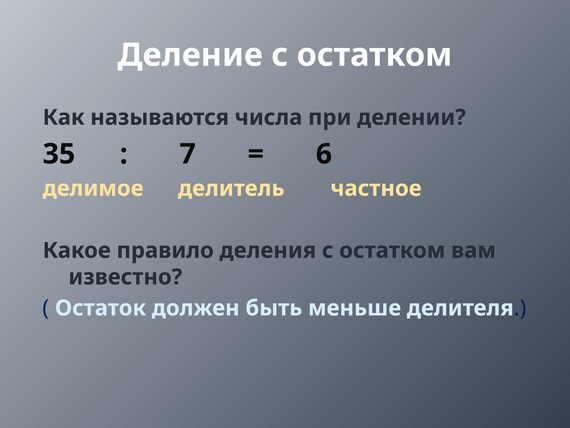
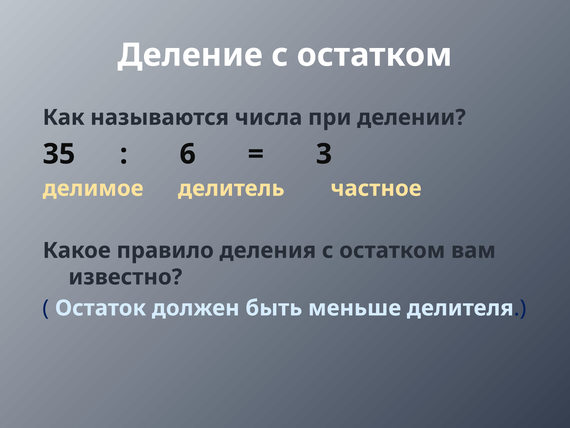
7: 7 -> 6
6: 6 -> 3
